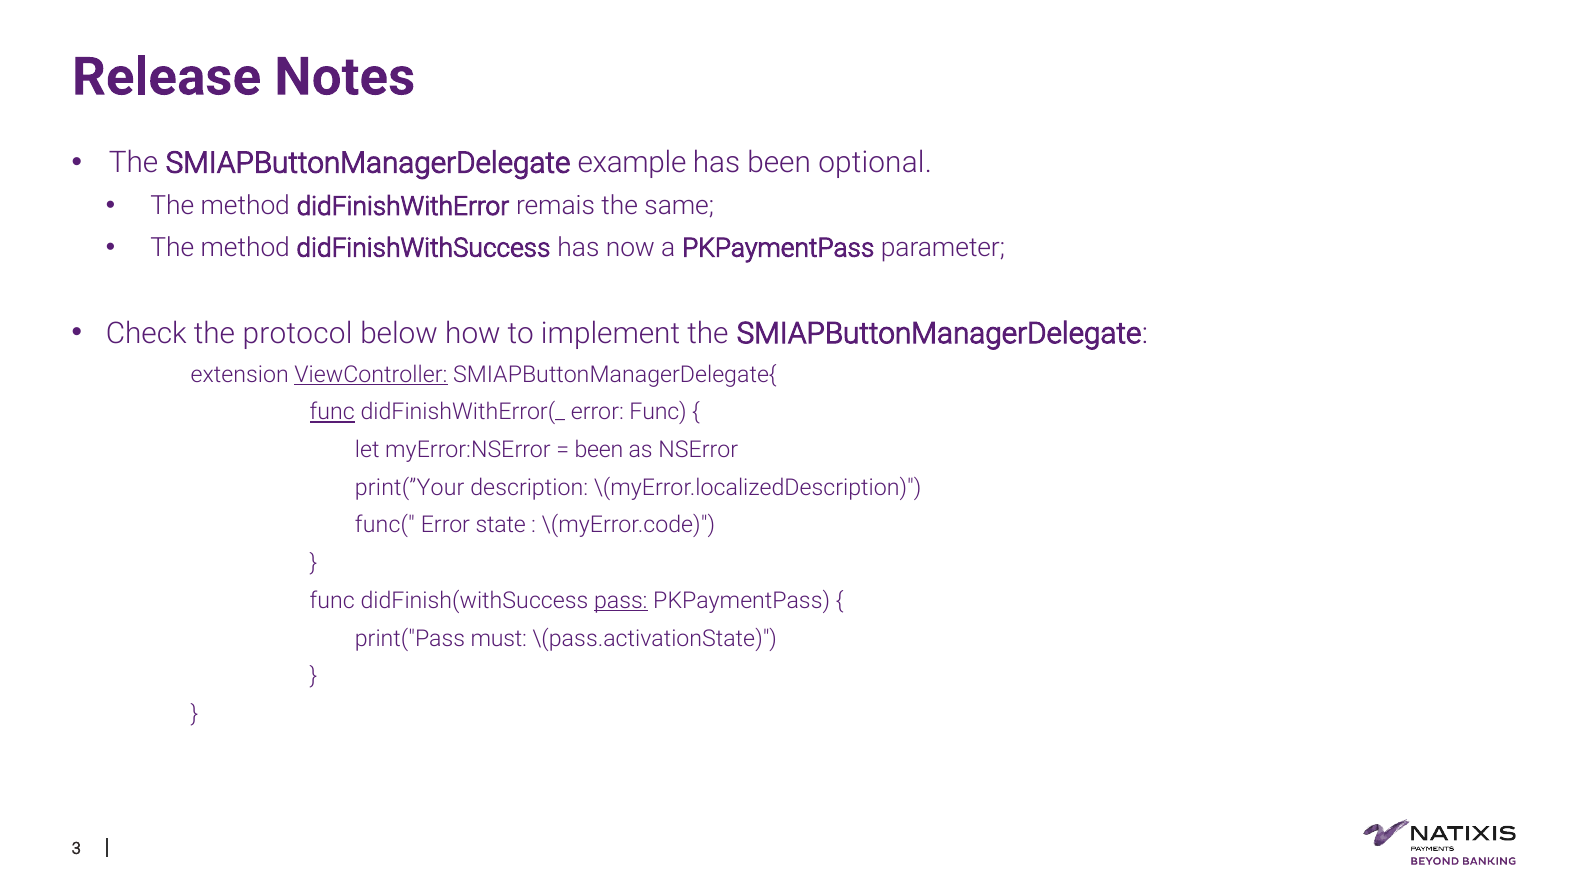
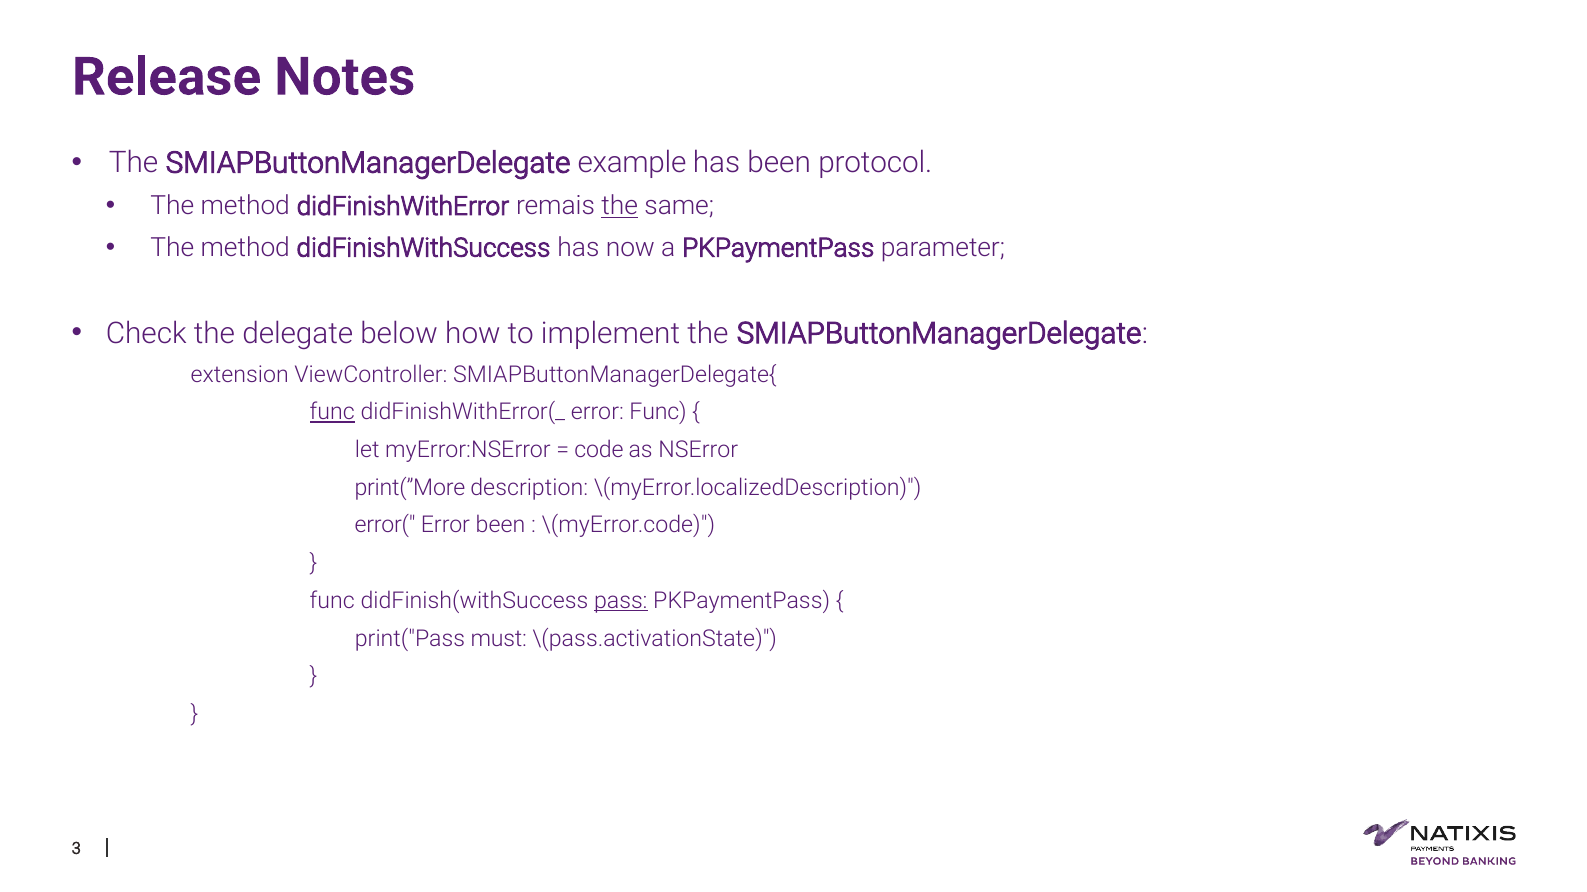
optional: optional -> protocol
the at (620, 206) underline: none -> present
protocol: protocol -> delegate
ViewController underline: present -> none
been at (599, 450): been -> code
print(”Your: print(”Your -> print(”More
func(: func( -> error(
Error state: state -> been
